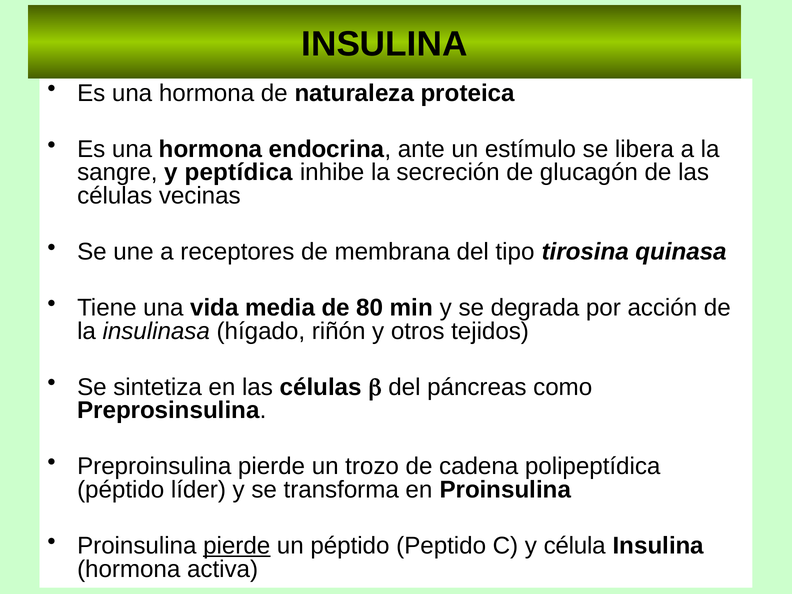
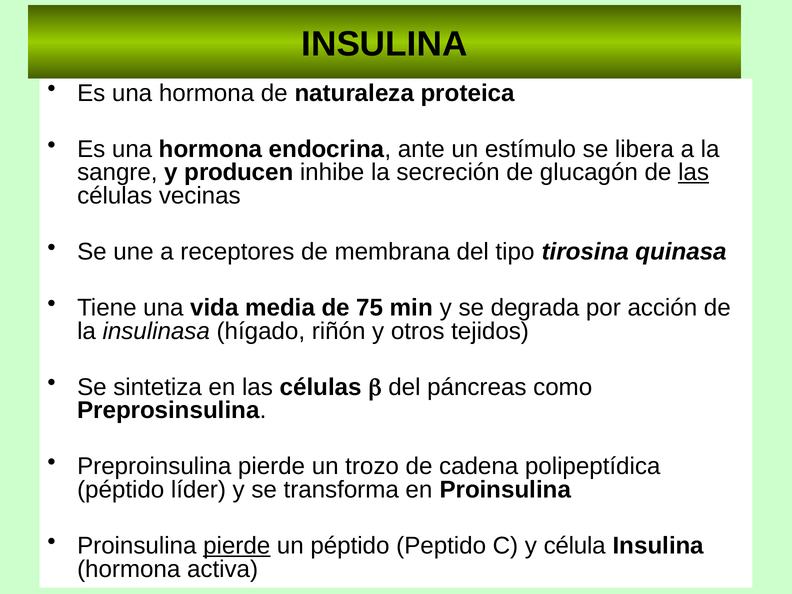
peptídica: peptídica -> producen
las at (694, 172) underline: none -> present
80: 80 -> 75
